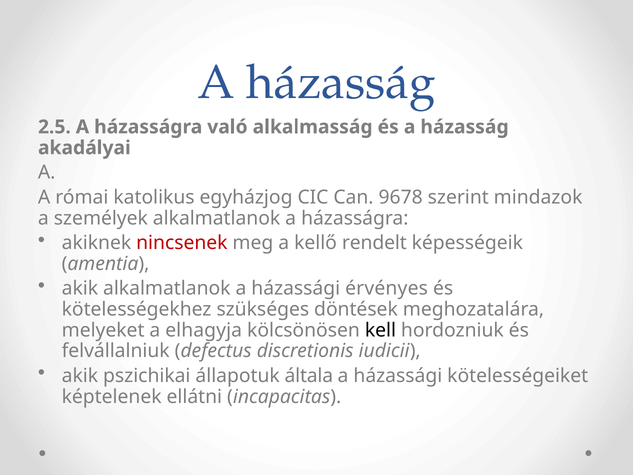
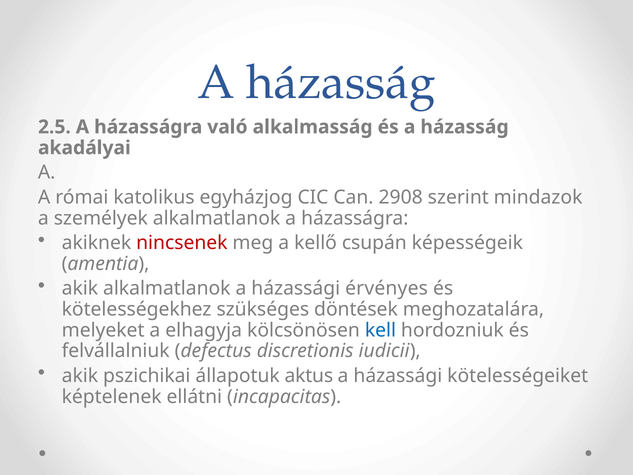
9678: 9678 -> 2908
rendelt: rendelt -> csupán
kell colour: black -> blue
általa: általa -> aktus
